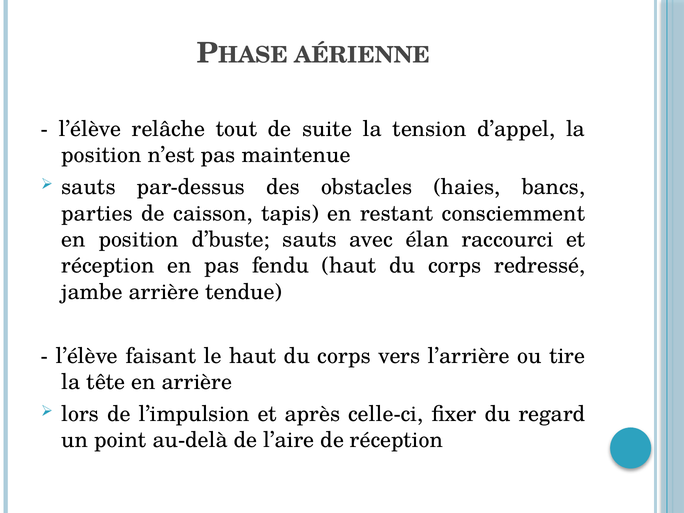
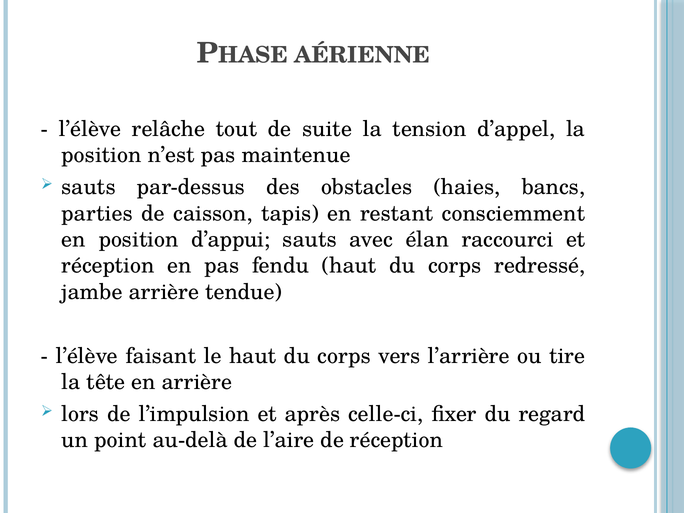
d’buste: d’buste -> d’appui
